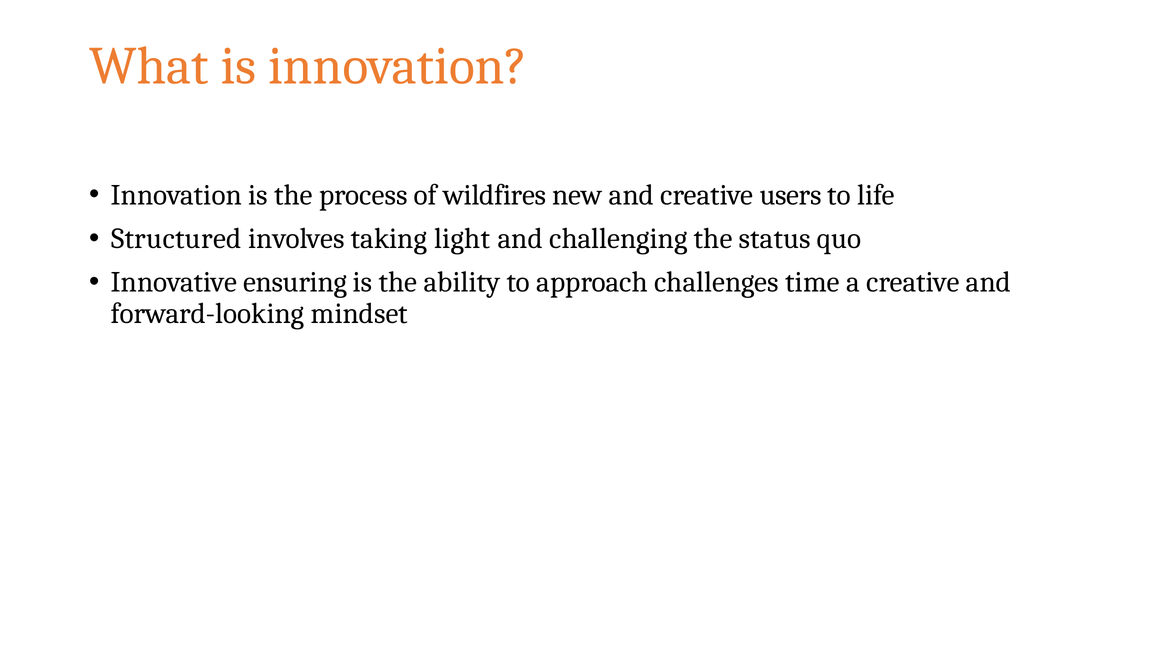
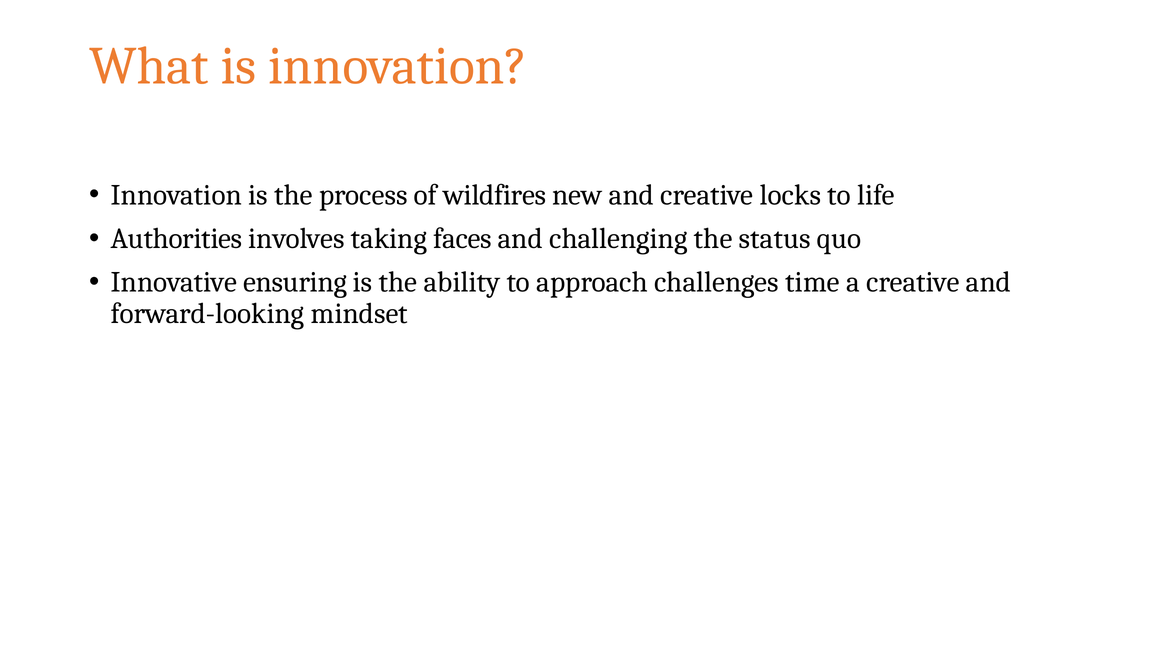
users: users -> locks
Structured: Structured -> Authorities
light: light -> faces
